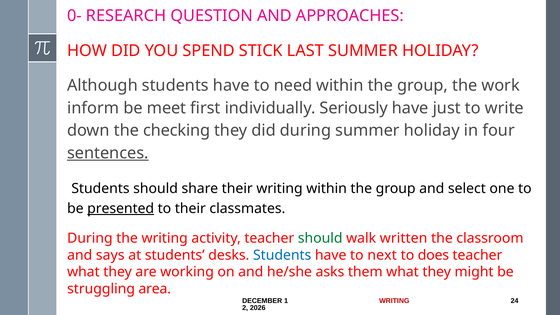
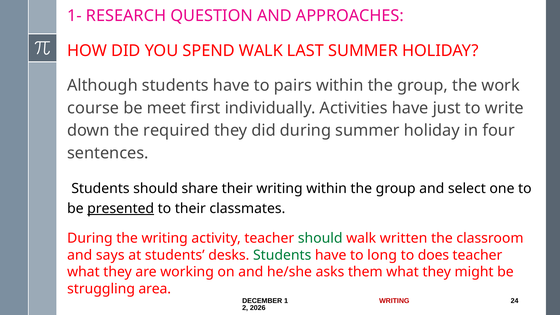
0-: 0- -> 1-
SPEND STICK: STICK -> WALK
need: need -> pairs
inform: inform -> course
Seriously: Seriously -> Activities
checking: checking -> required
sentences underline: present -> none
Students at (282, 255) colour: blue -> green
next: next -> long
